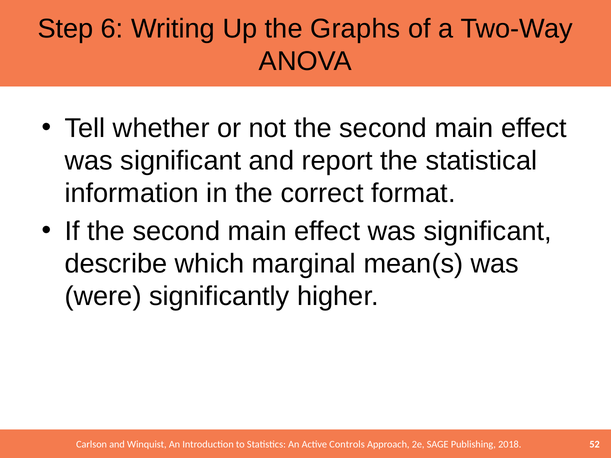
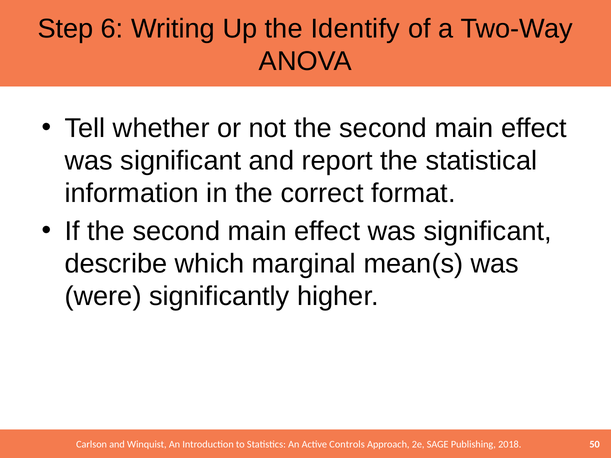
Graphs: Graphs -> Identify
52: 52 -> 50
